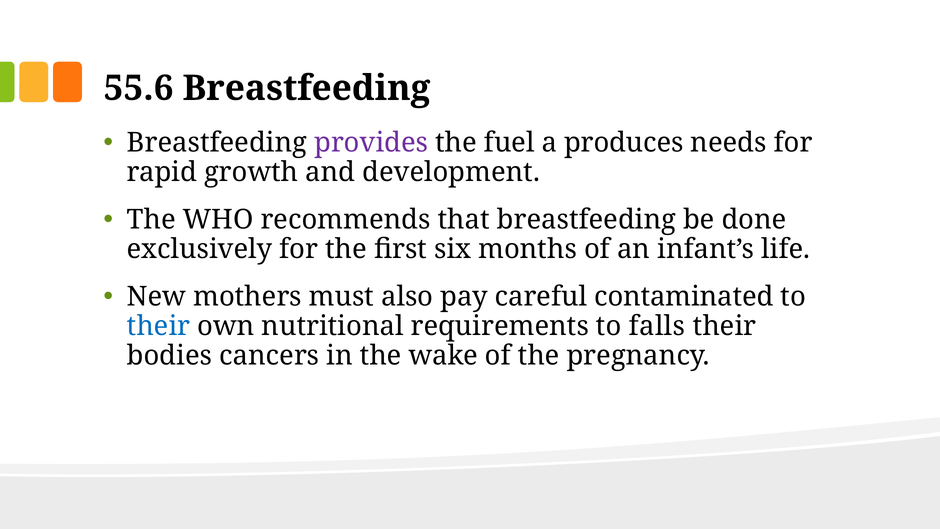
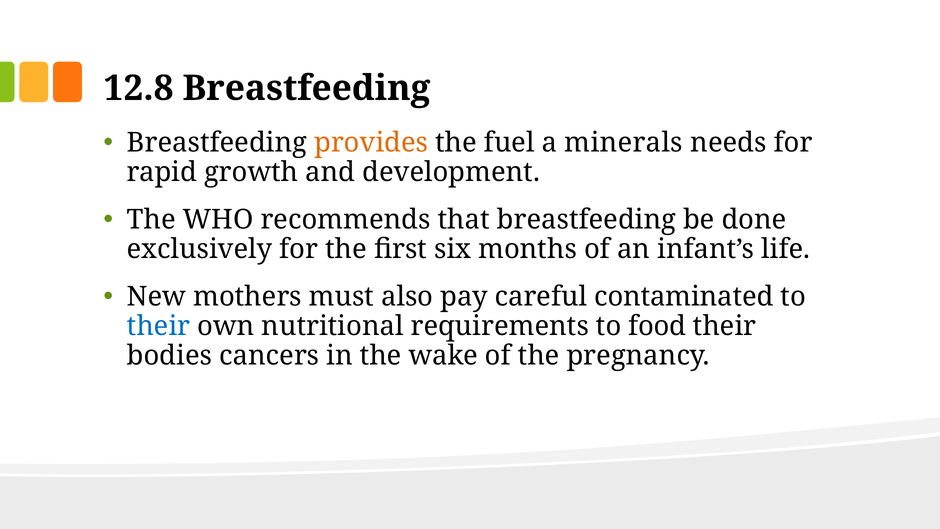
55.6: 55.6 -> 12.8
provides colour: purple -> orange
produces: produces -> minerals
falls: falls -> food
